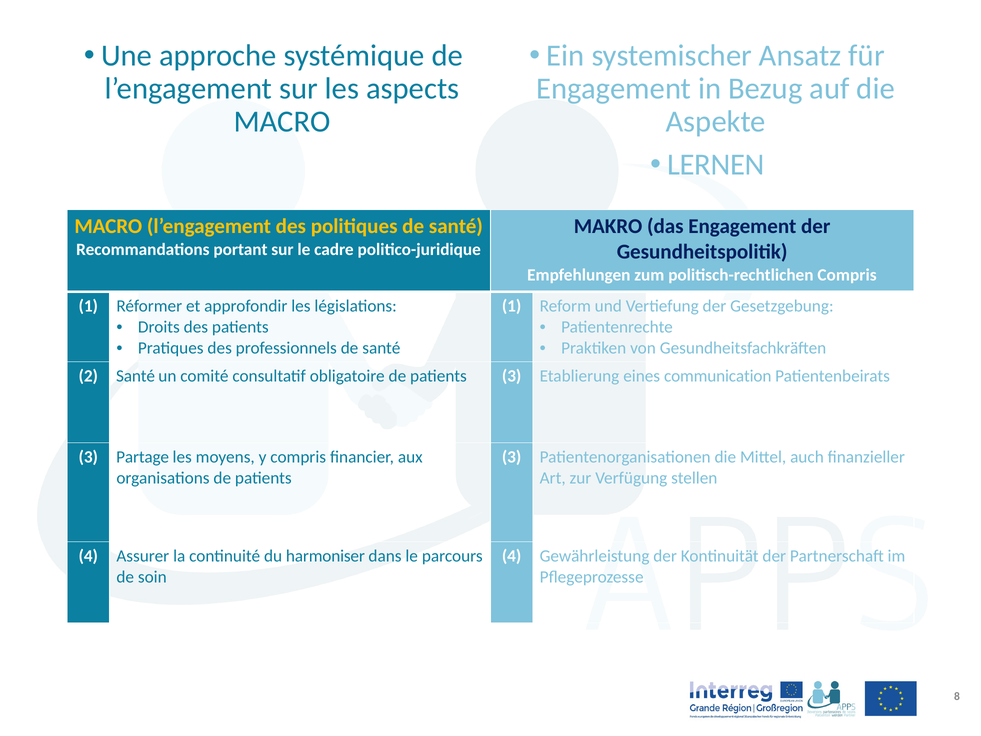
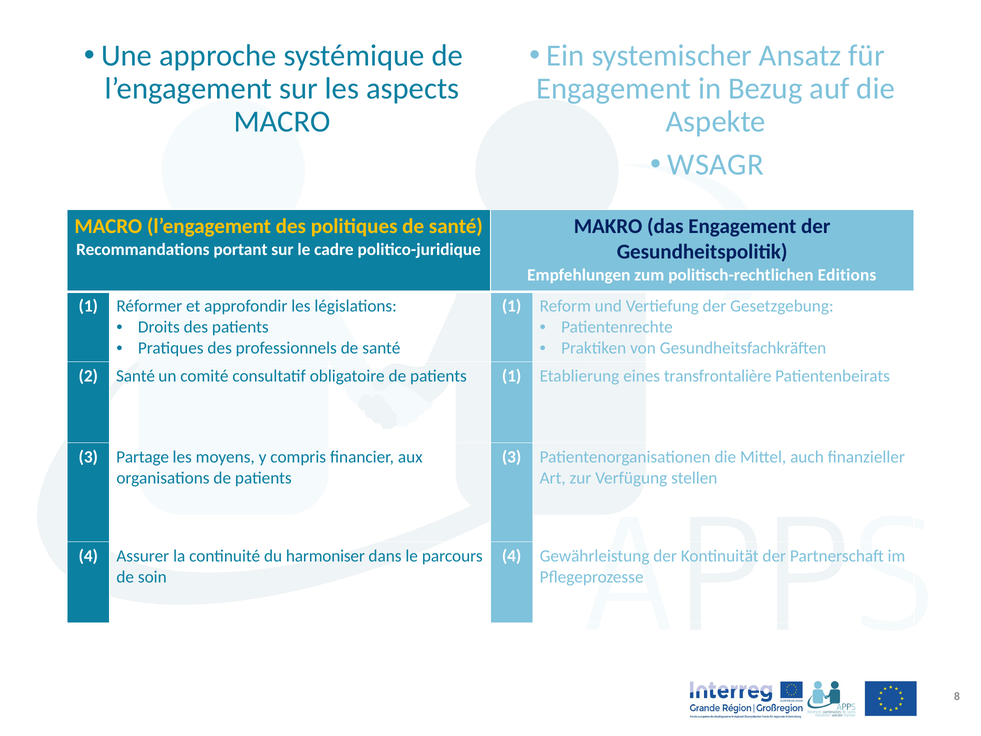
LERNEN: LERNEN -> WSAGR
politisch-rechtlichen Compris: Compris -> Editions
obligatoire de patients 3: 3 -> 1
communication: communication -> transfrontalière
